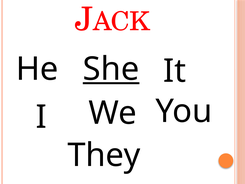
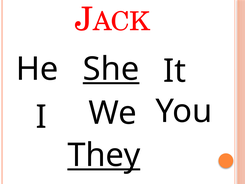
They underline: none -> present
